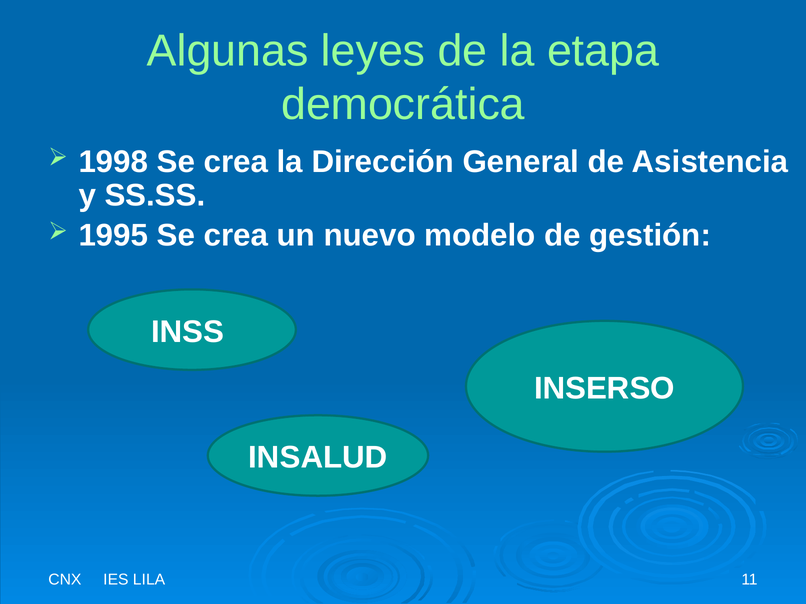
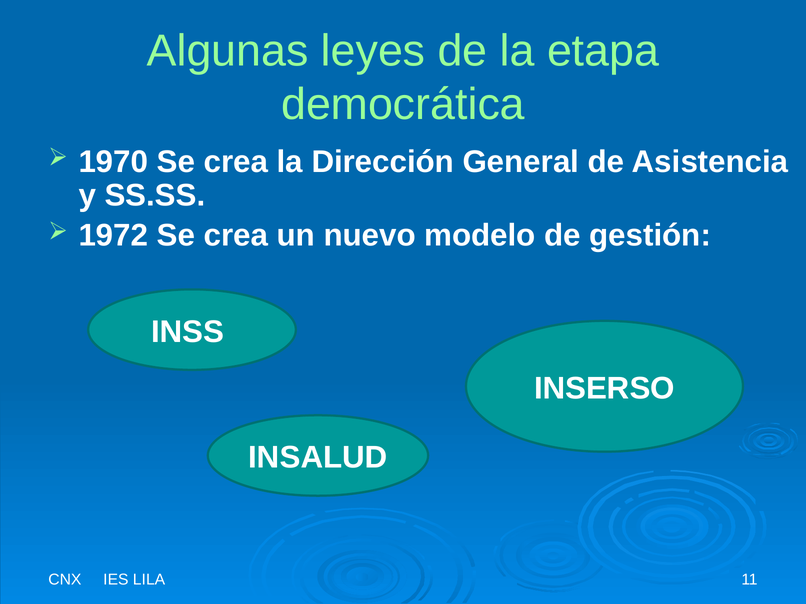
1998: 1998 -> 1970
1995: 1995 -> 1972
